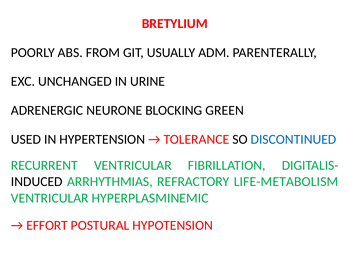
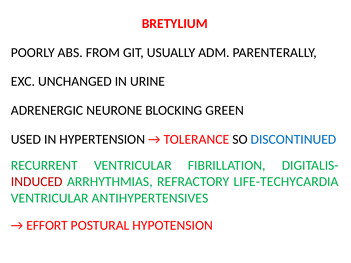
INDUCED colour: black -> red
LIFE-METABOLISM: LIFE-METABOLISM -> LIFE-TECHYCARDIA
HYPERPLASMINEMIC: HYPERPLASMINEMIC -> ANTIHYPERTENSIVES
